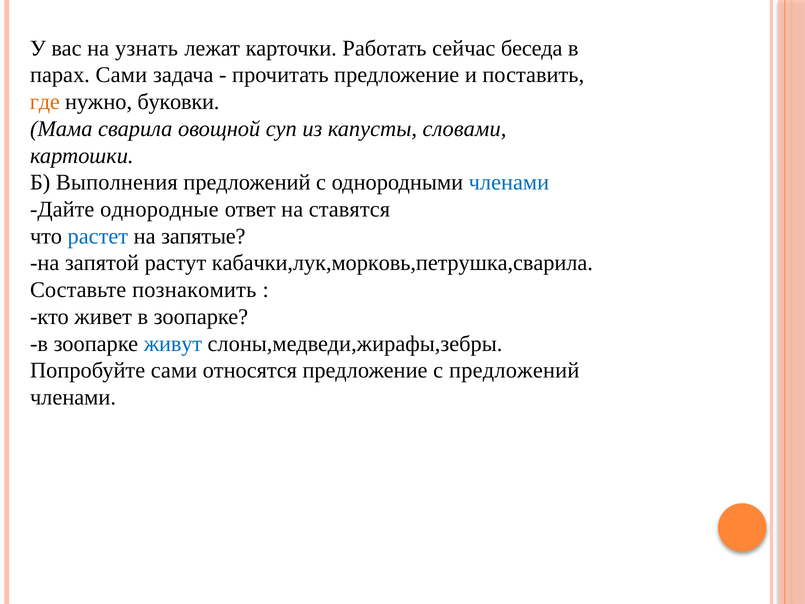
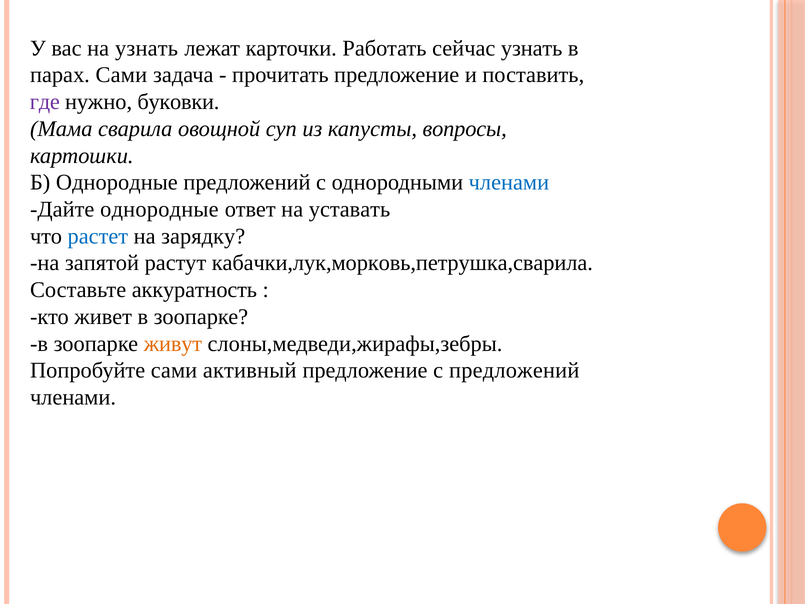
сейчас беседа: беседа -> узнать
где colour: orange -> purple
словами: словами -> вопросы
Б Выполнения: Выполнения -> Однородные
ставятся: ставятся -> уставать
запятые: запятые -> зарядку
познакомить: познакомить -> аккуратность
живут colour: blue -> orange
относятся: относятся -> активный
